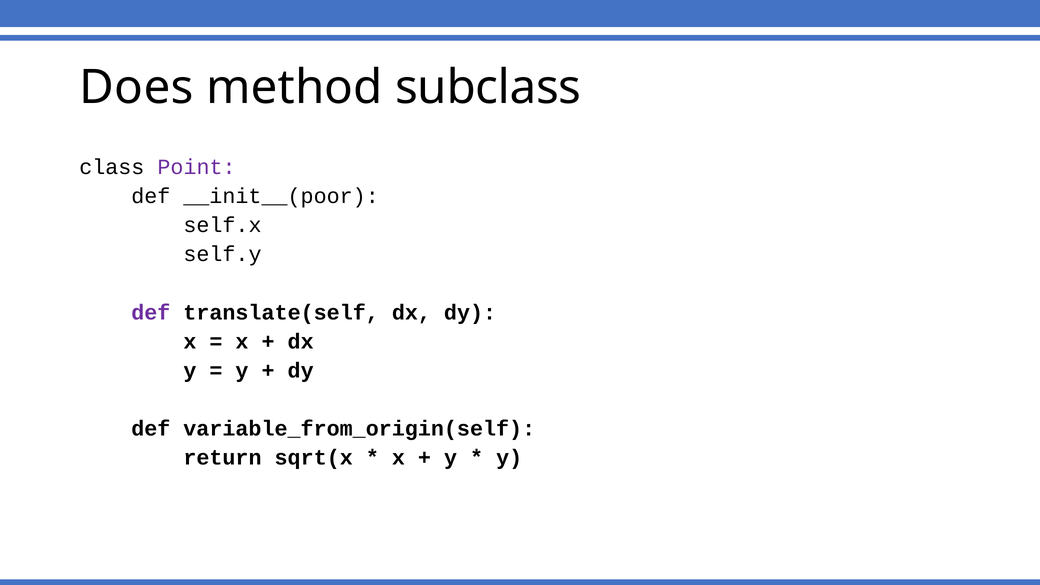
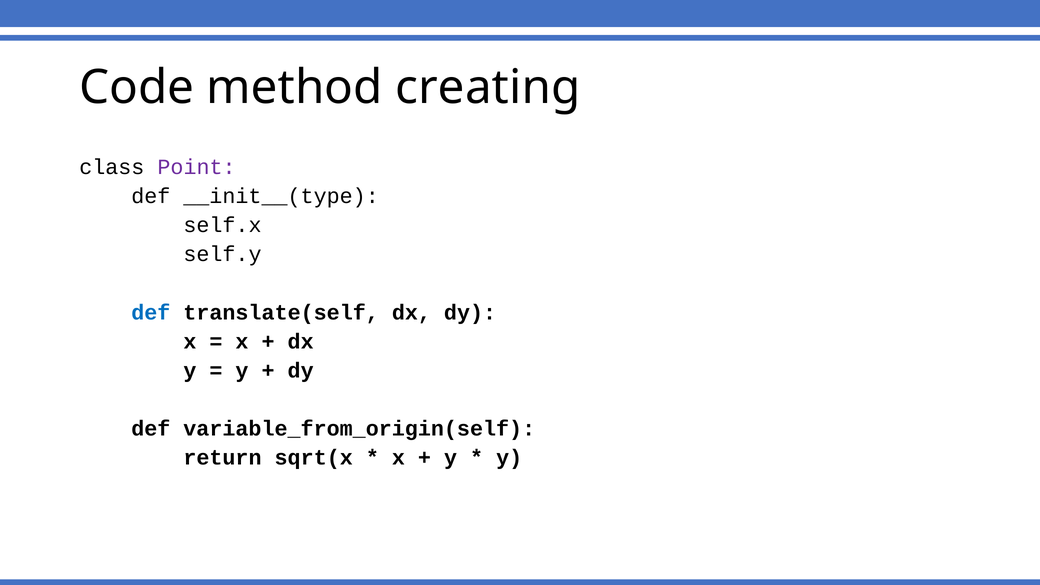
Does: Does -> Code
subclass: subclass -> creating
__init__(poor: __init__(poor -> __init__(type
def at (151, 312) colour: purple -> blue
